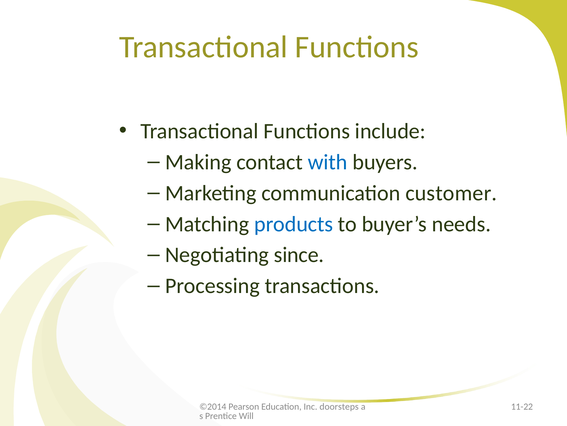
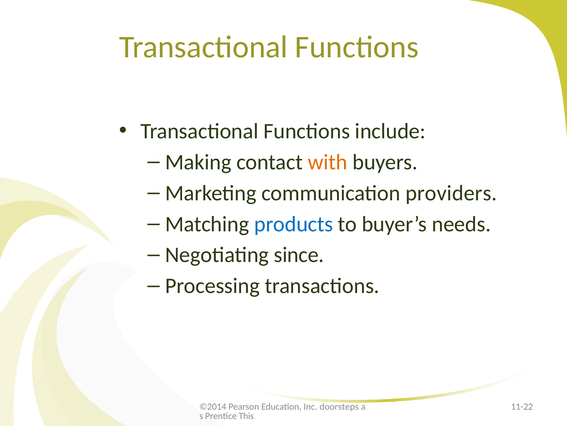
with colour: blue -> orange
customer: customer -> providers
Will: Will -> This
